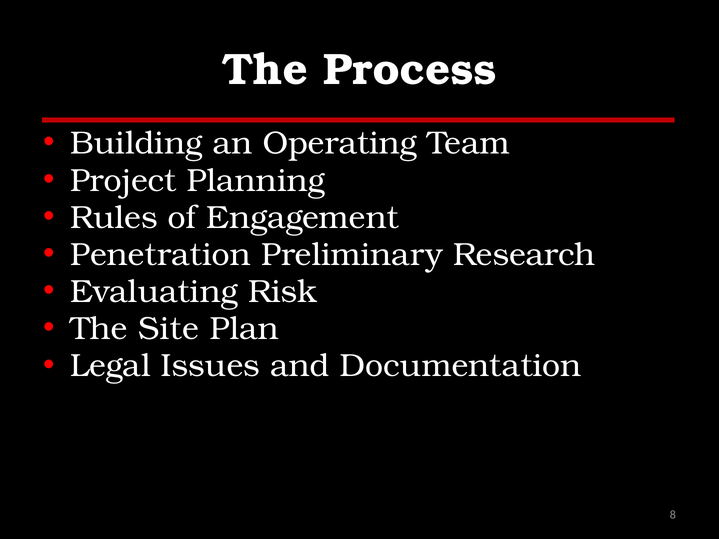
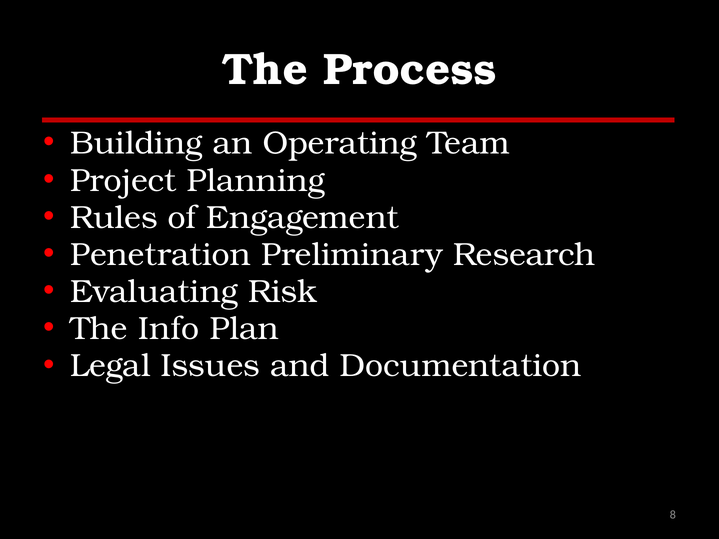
Site: Site -> Info
